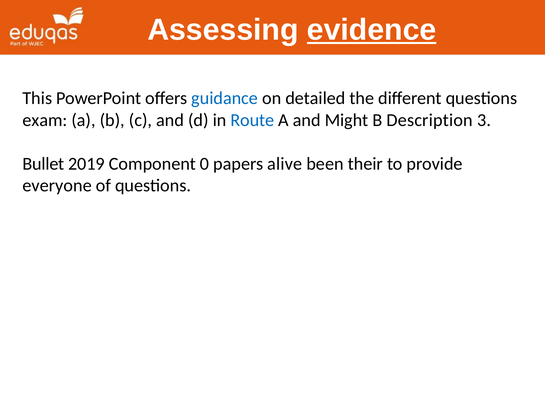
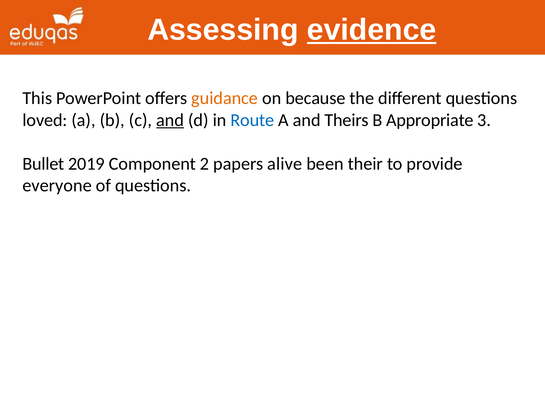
guidance colour: blue -> orange
detailed: detailed -> because
exam: exam -> loved
and at (170, 120) underline: none -> present
Might: Might -> Theirs
Description: Description -> Appropriate
0: 0 -> 2
